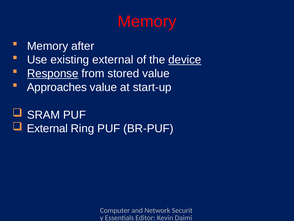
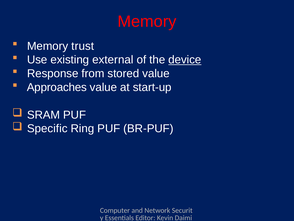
after: after -> trust
Response underline: present -> none
External at (47, 128): External -> Specific
